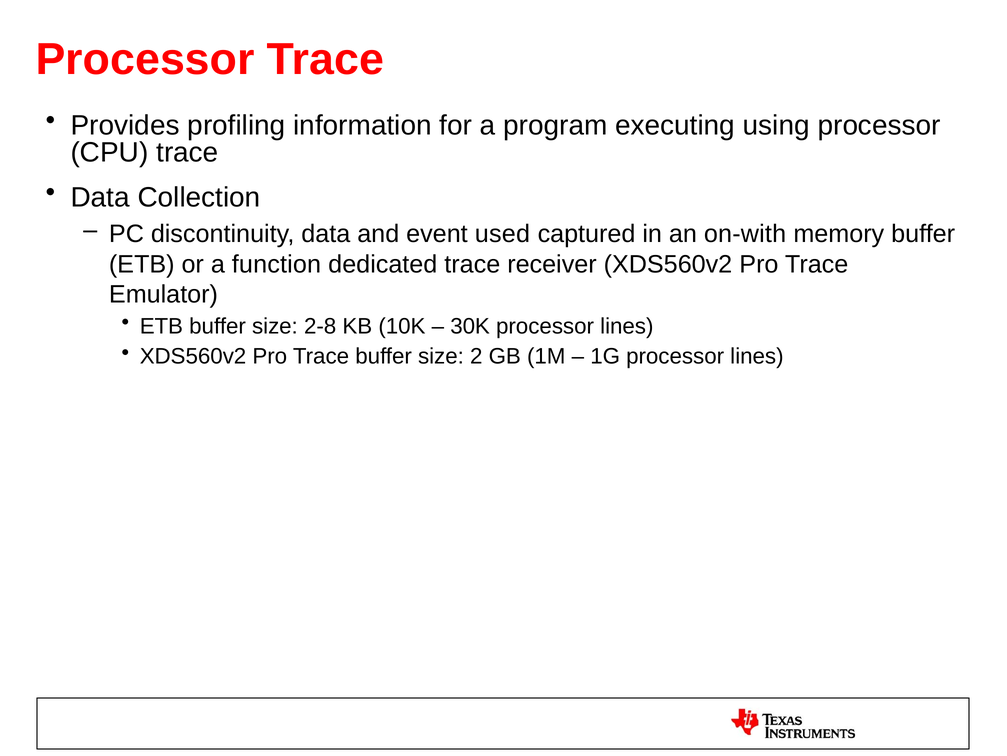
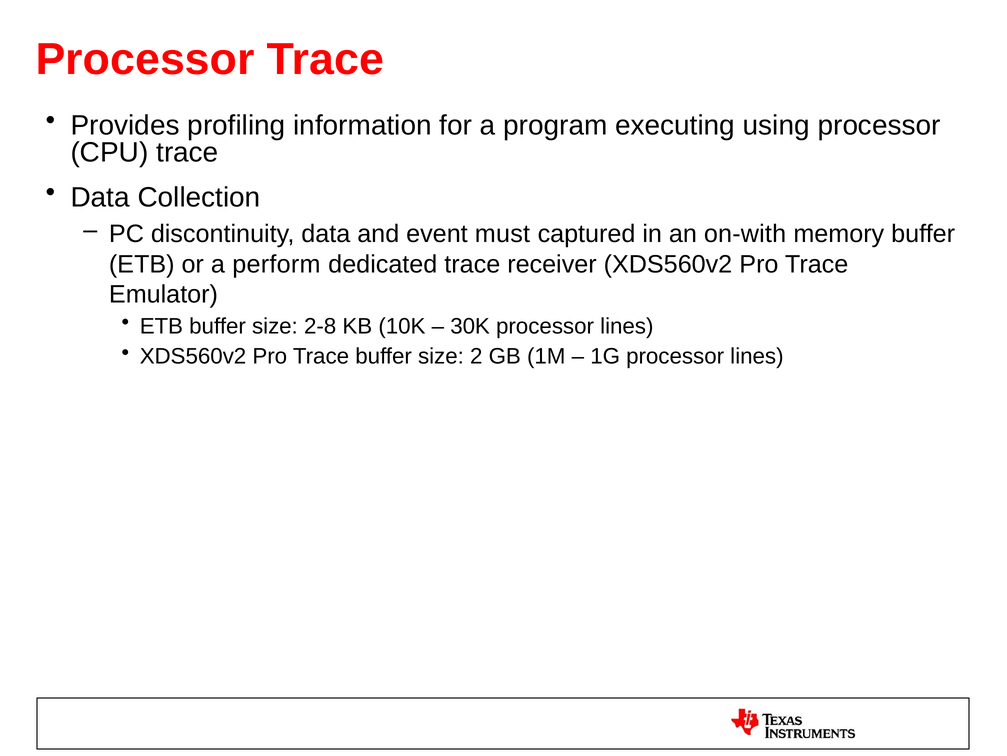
used: used -> must
function: function -> perform
